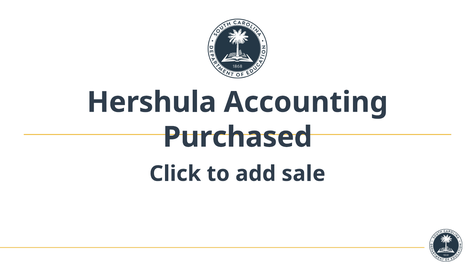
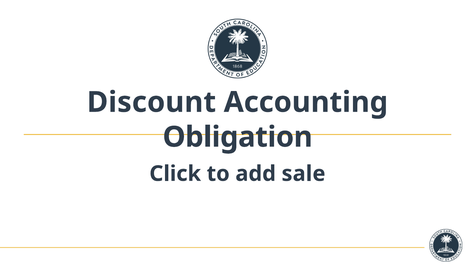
Hershula: Hershula -> Discount
Purchased: Purchased -> Obligation
